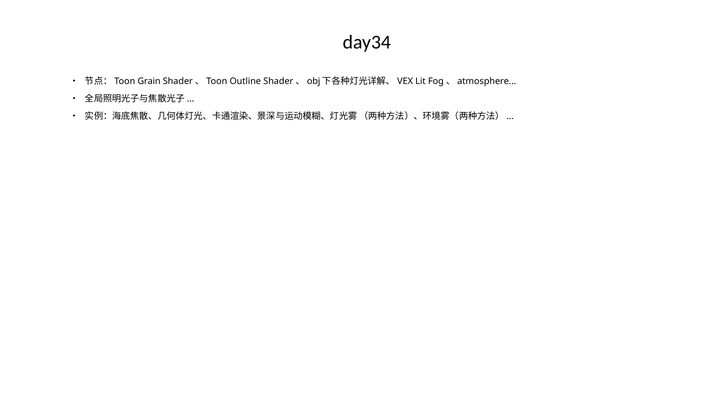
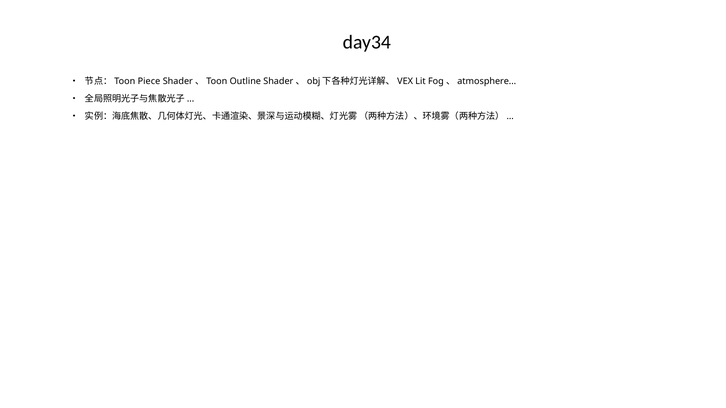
Grain: Grain -> Piece
